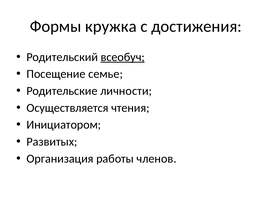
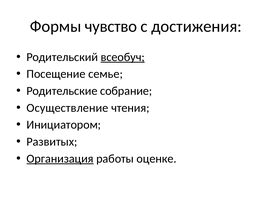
кружка: кружка -> чувство
личности: личности -> собрание
Осуществляется: Осуществляется -> Осуществление
Организация underline: none -> present
членов: членов -> оценке
